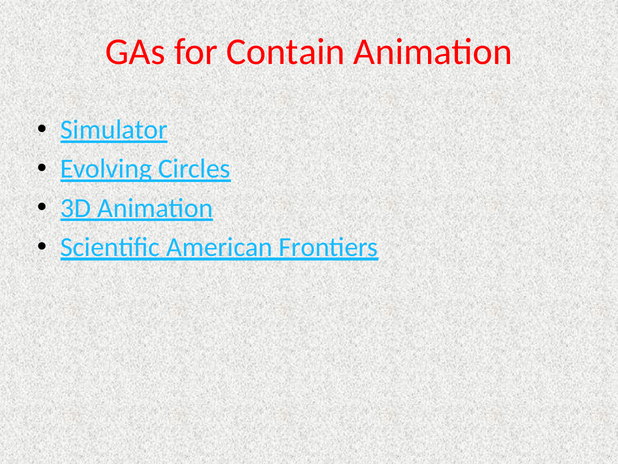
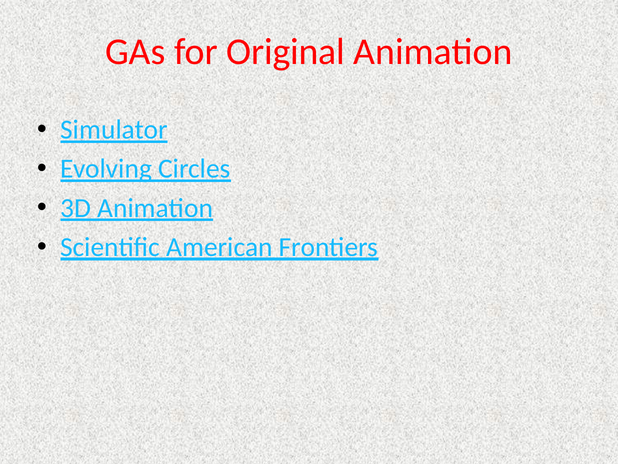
Contain: Contain -> Original
